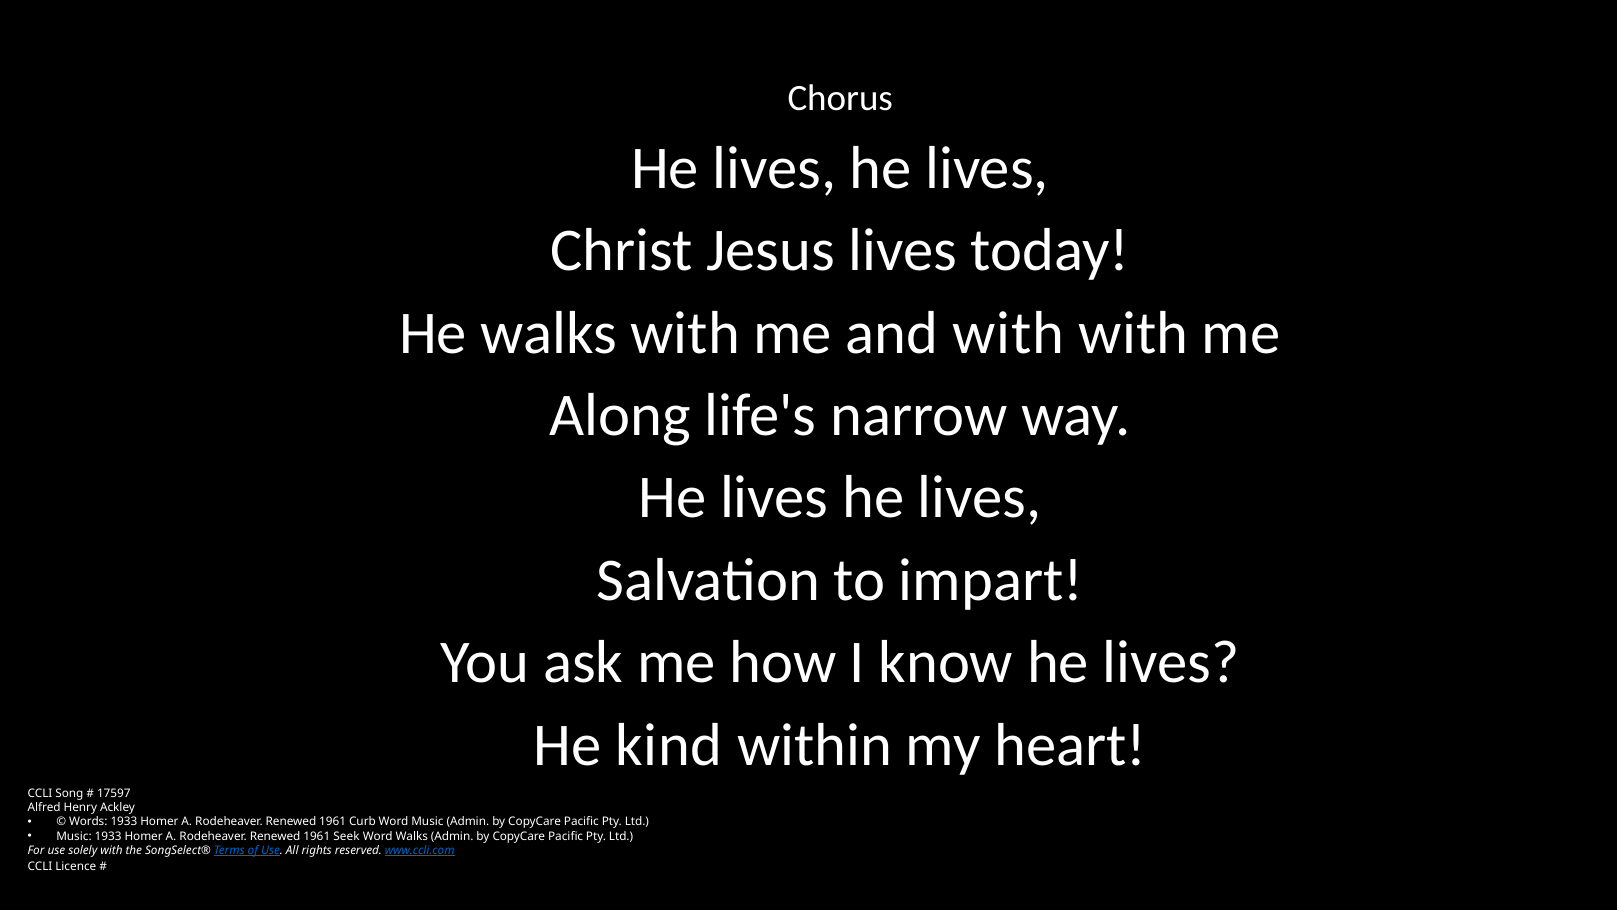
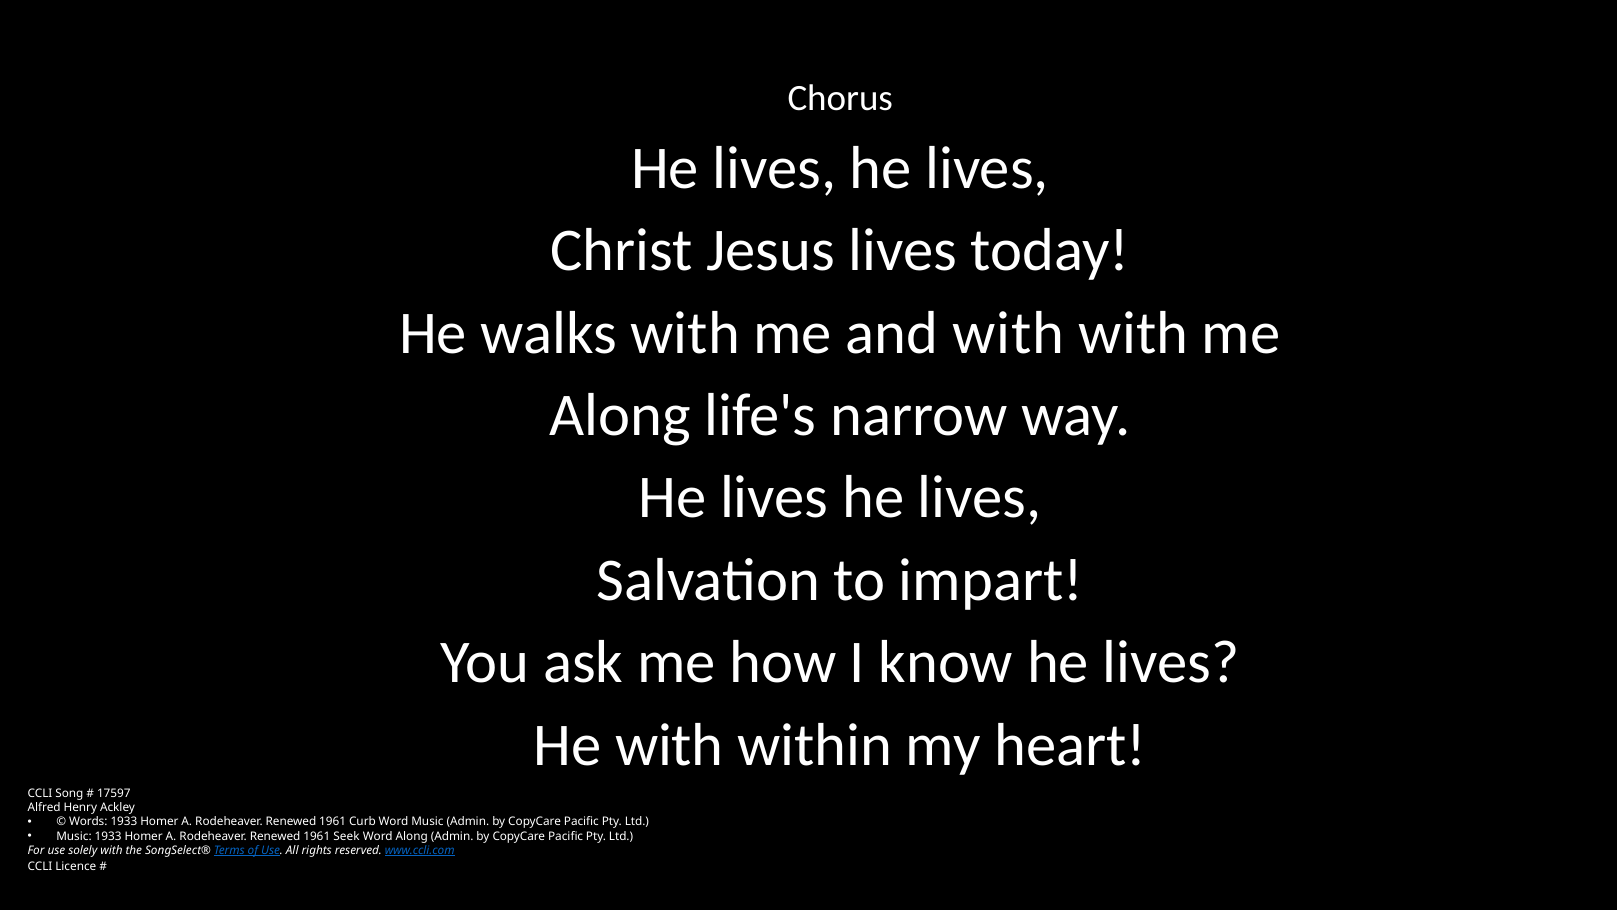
He kind: kind -> with
Word Walks: Walks -> Along
